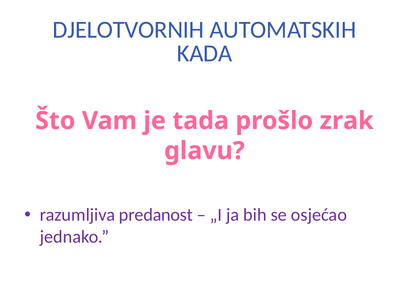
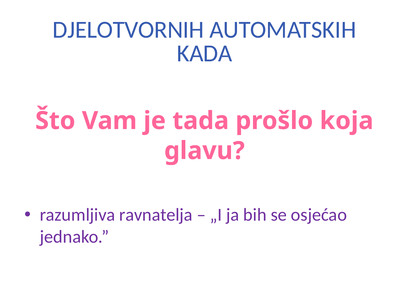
zrak: zrak -> koja
predanost: predanost -> ravnatelja
